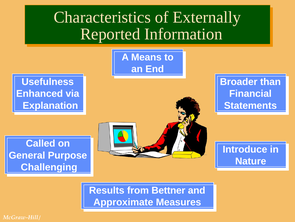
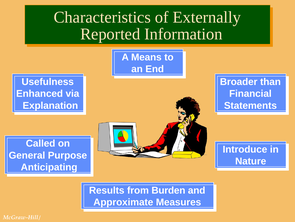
Challenging: Challenging -> Anticipating
Bettner: Bettner -> Burden
